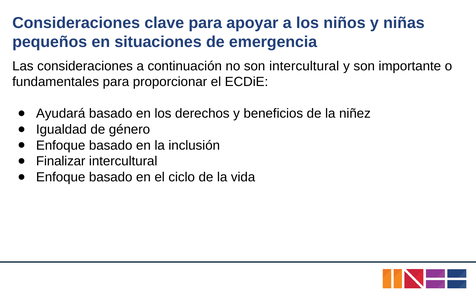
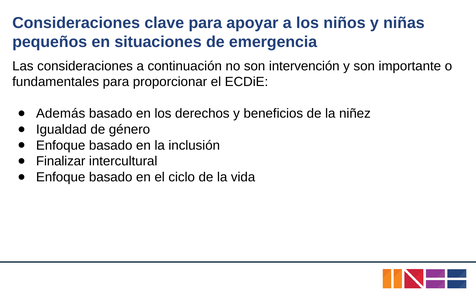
son intercultural: intercultural -> intervención
Ayudará: Ayudará -> Además
